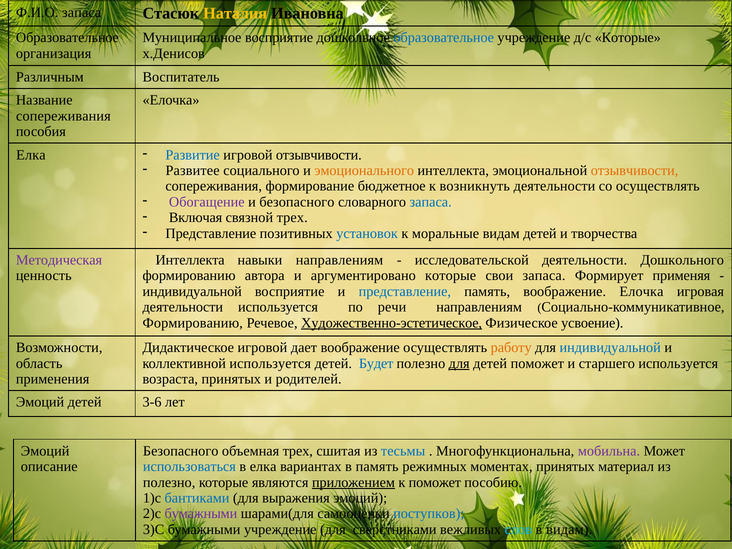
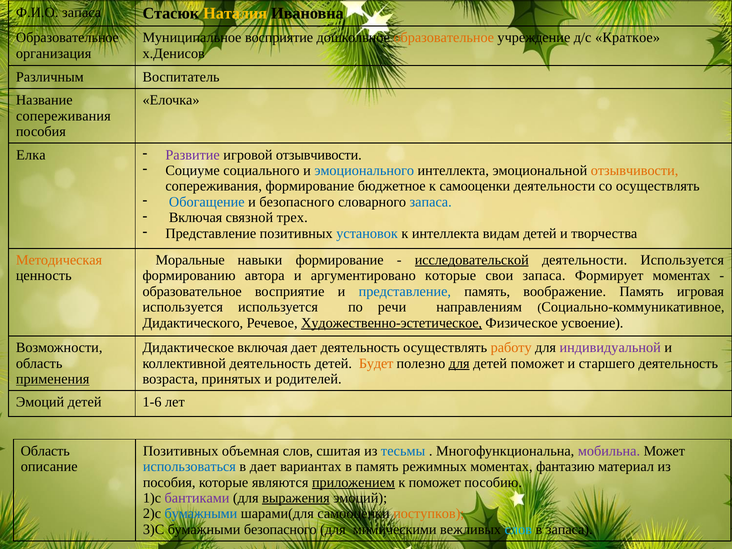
образовательное at (444, 38) colour: blue -> orange
д/с Которые: Которые -> Краткое
Развитие colour: blue -> purple
Развитее: Развитее -> Социуме
эмоционального colour: orange -> blue
к возникнуть: возникнуть -> самооценки
Обогащение colour: purple -> blue
к моральные: моральные -> интеллекта
Методическая colour: purple -> orange
Интеллекта at (190, 260): Интеллекта -> Моральные
навыки направлениям: направлениям -> формирование
исследовательской underline: none -> present
деятельности Дошкольного: Дошкольного -> Используется
Формирует применяя: применяя -> моментах
индивидуальной at (192, 291): индивидуальной -> образовательное
воображение Елочка: Елочка -> Память
деятельности at (183, 307): деятельности -> используется
Формированию at (193, 323): Формированию -> Дидактического
Дидактическое игровой: игровой -> включая
дает воображение: воображение -> деятельность
индивидуальной at (610, 348) colour: blue -> purple
коллективной используется: используется -> деятельность
Будет colour: blue -> orange
старшего используется: используется -> деятельность
применения underline: none -> present
3-6: 3-6 -> 1-6
Эмоций at (45, 451): Эмоций -> Область
Безопасного at (181, 451): Безопасного -> Позитивных
объемная трех: трех -> слов
в елка: елка -> дает
моментах принятых: принятых -> фантазию
полезно at (169, 482): полезно -> пособия
бантиками colour: blue -> purple
выражения underline: none -> present
бумажными at (201, 514) colour: purple -> blue
поступков colour: blue -> orange
бумажными учреждение: учреждение -> безопасного
сверстниками: сверстниками -> мимическими
в видам: видам -> запаса
